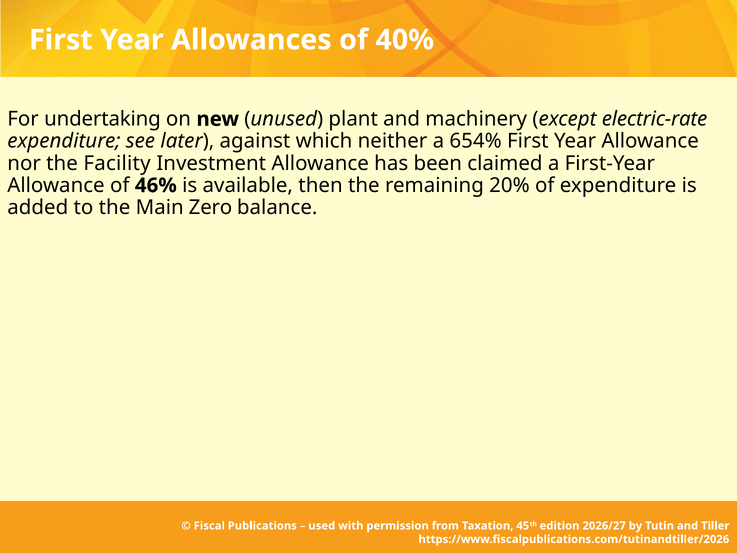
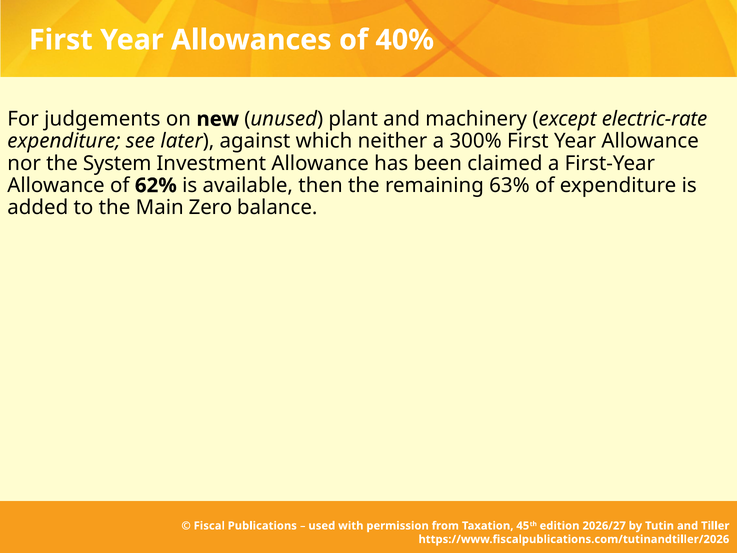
undertaking: undertaking -> judgements
654%: 654% -> 300%
Facility: Facility -> System
46%: 46% -> 62%
20%: 20% -> 63%
